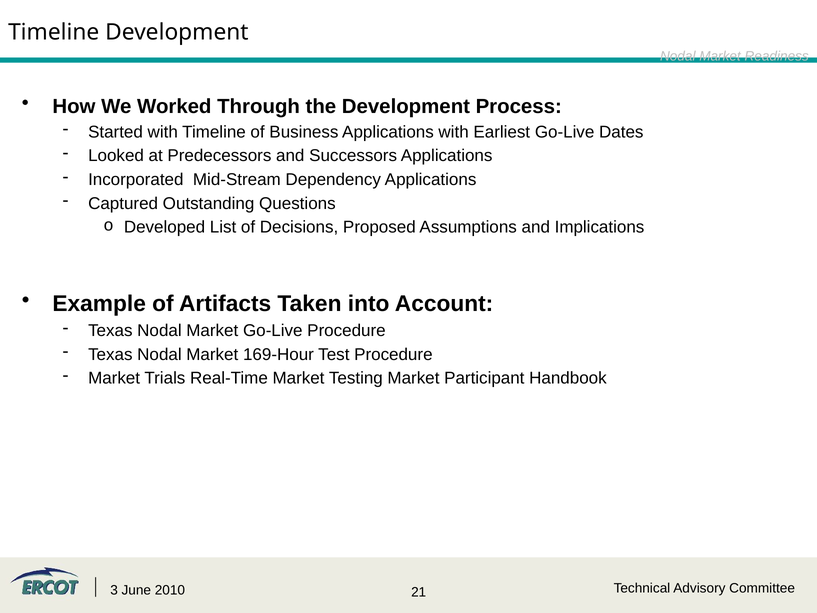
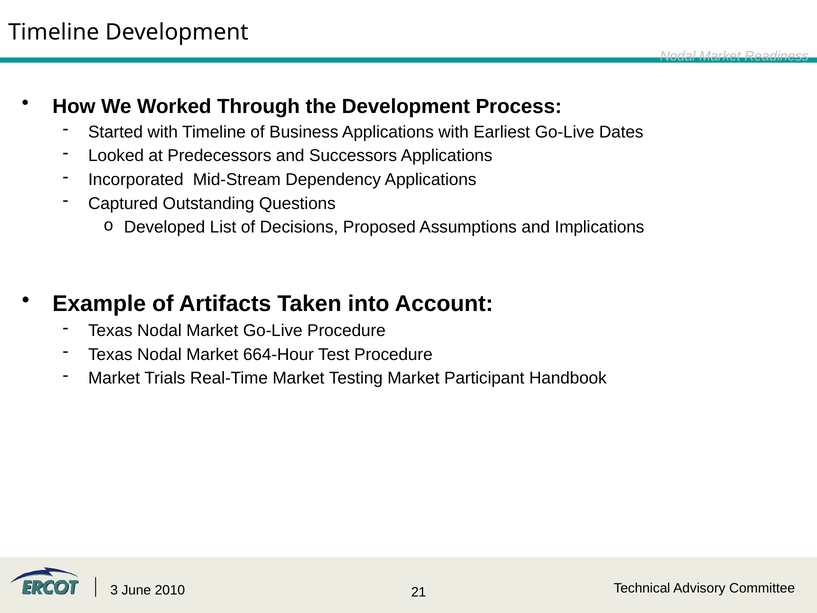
169-Hour: 169-Hour -> 664-Hour
